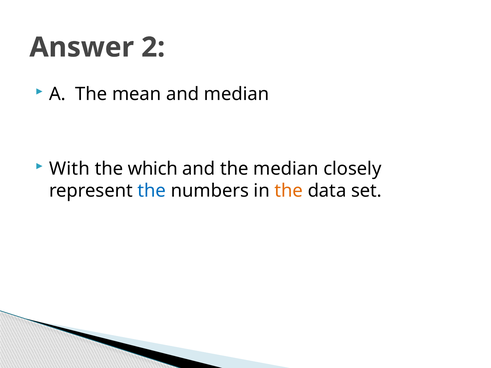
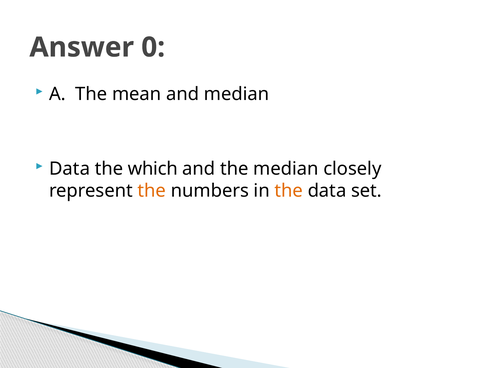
2: 2 -> 0
With at (69, 169): With -> Data
the at (152, 191) colour: blue -> orange
